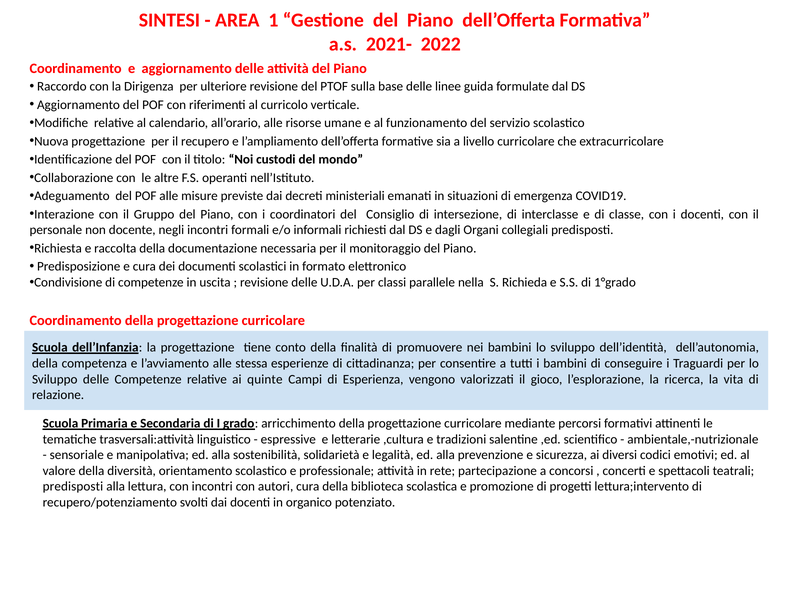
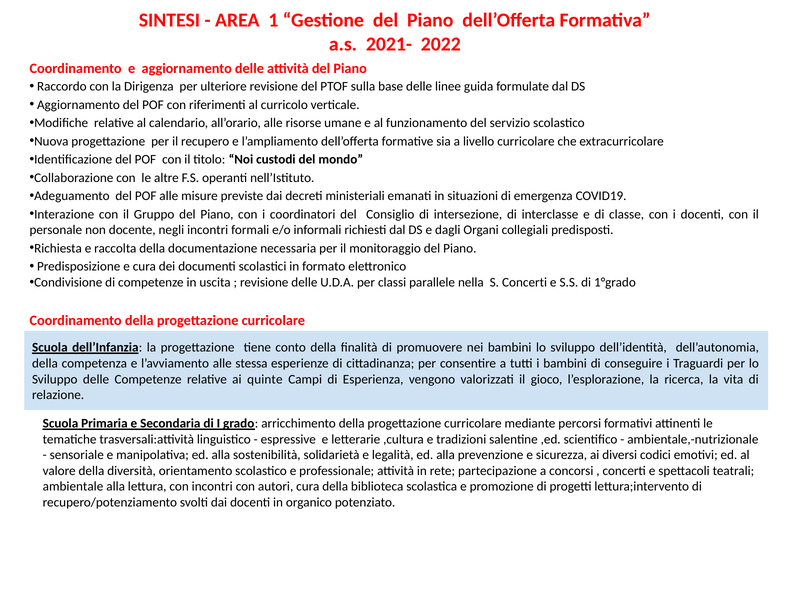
S Richieda: Richieda -> Concerti
predisposti at (73, 486): predisposti -> ambientale
